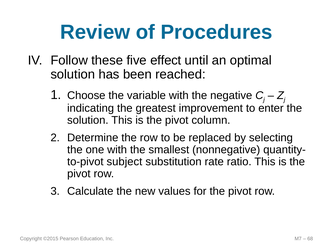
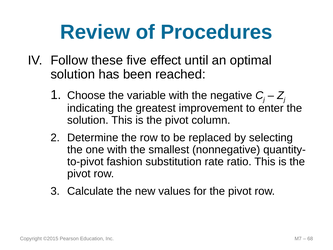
subject: subject -> fashion
